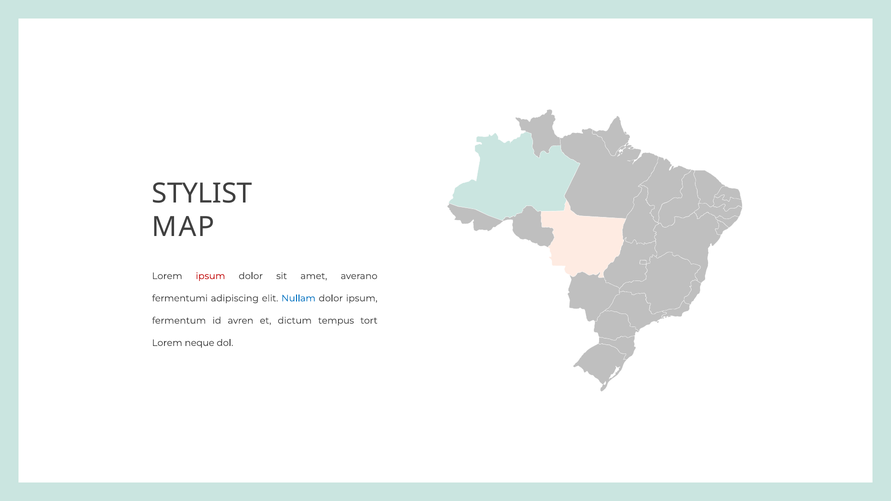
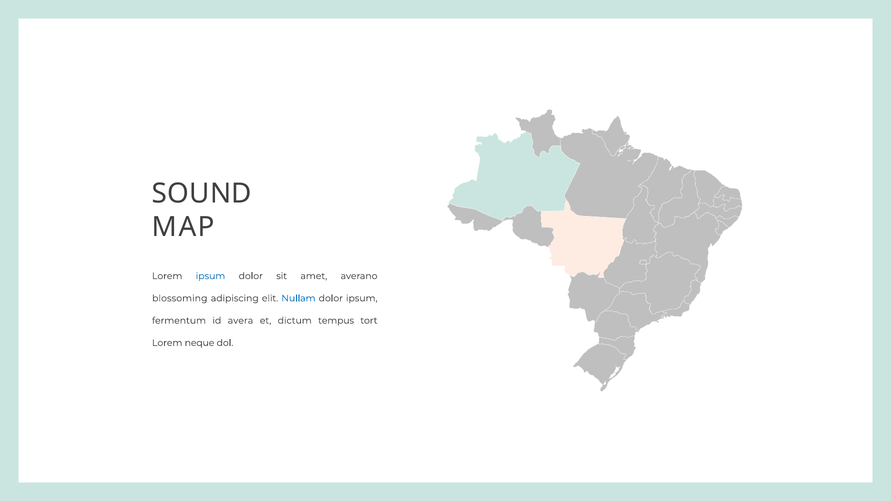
STYLIST: STYLIST -> SOUND
ipsum at (210, 276) colour: red -> blue
fermentumi: fermentumi -> blossoming
avren: avren -> avera
